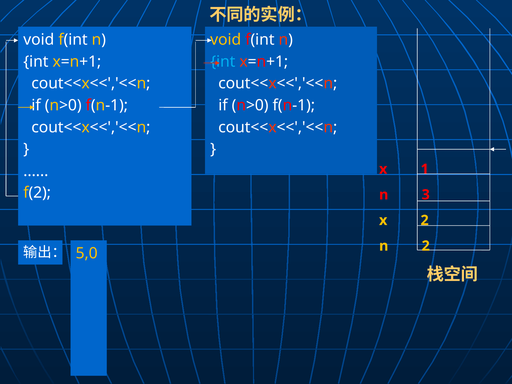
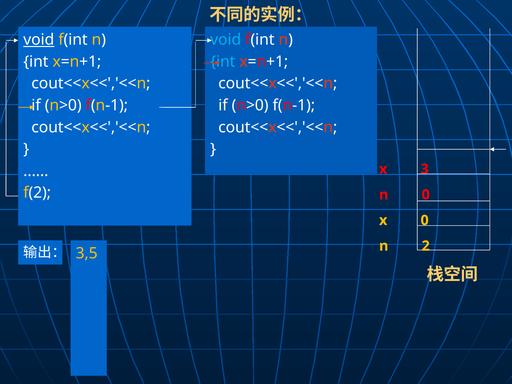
void at (39, 40) underline: none -> present
void at (226, 40) colour: yellow -> light blue
1: 1 -> 3
n 3: 3 -> 0
x 2: 2 -> 0
5,0: 5,0 -> 3,5
